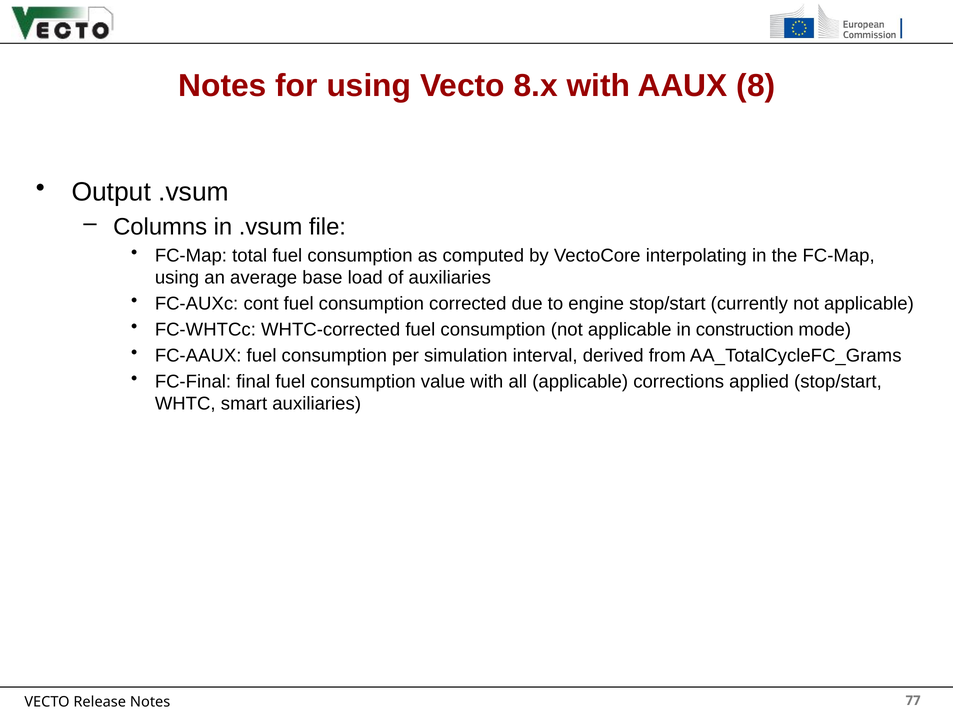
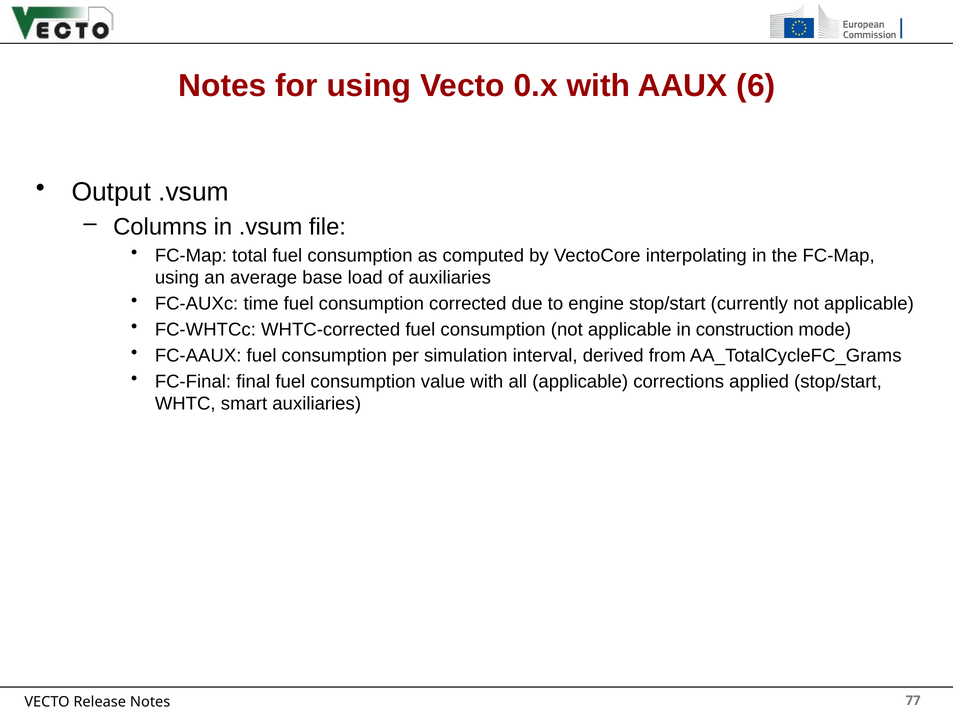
8.x: 8.x -> 0.x
8: 8 -> 6
cont: cont -> time
